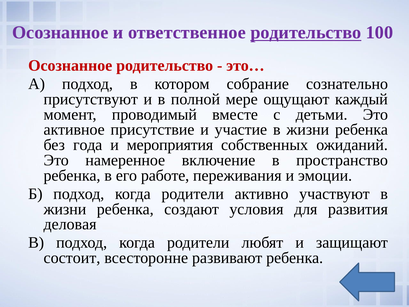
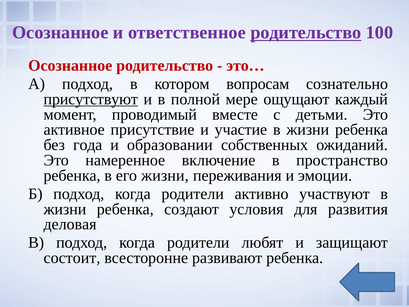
собрание: собрание -> вопросам
присутствуют underline: none -> present
мероприятия: мероприятия -> образовании
его работе: работе -> жизни
